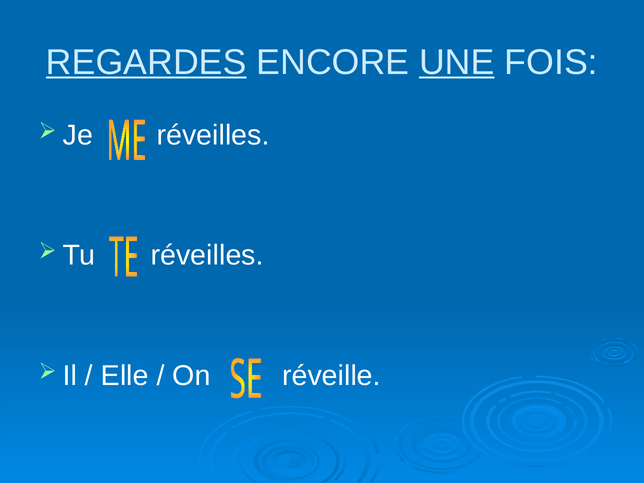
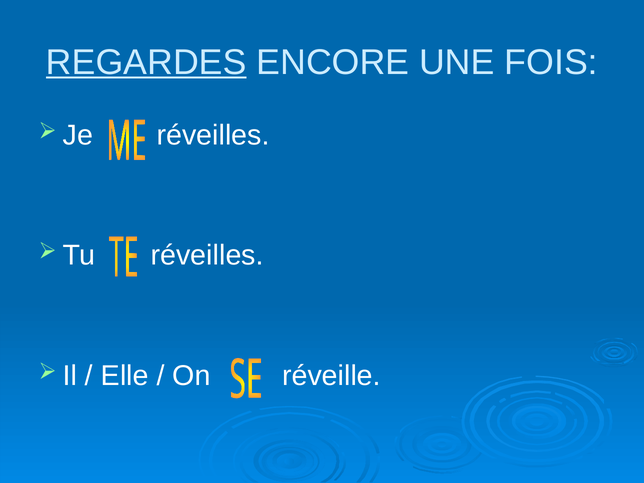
UNE underline: present -> none
